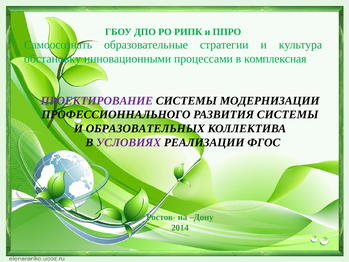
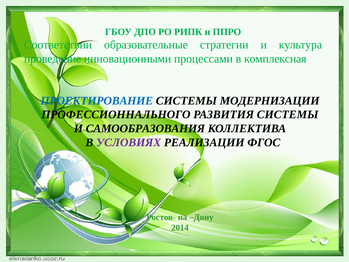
Самоосознать: Самоосознать -> Соответствии
обстановку: обстановку -> проведение
ПРОЕКТИРОВАНИЕ colour: purple -> blue
ОБРАЗОВАТЕЛЬНЫХ: ОБРАЗОВАТЕЛЬНЫХ -> САМООБРАЗОВАНИЯ
